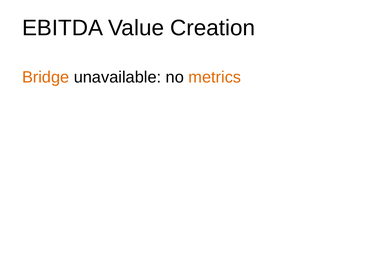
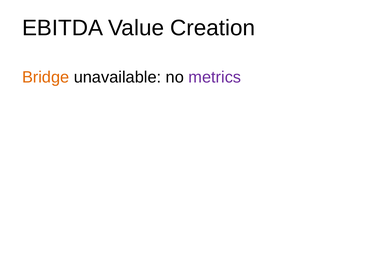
metrics colour: orange -> purple
